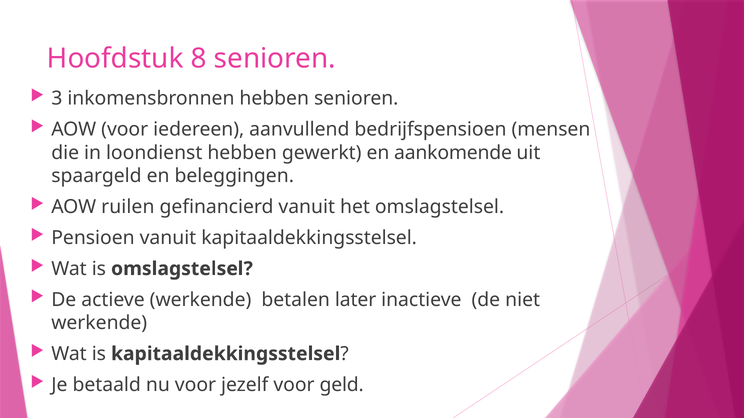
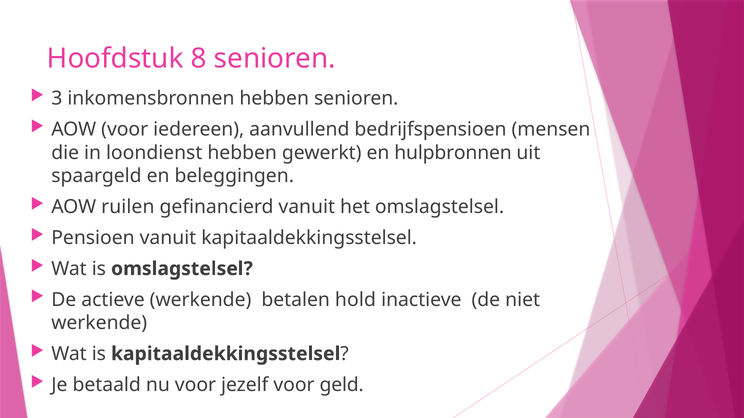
aankomende: aankomende -> hulpbronnen
later: later -> hold
